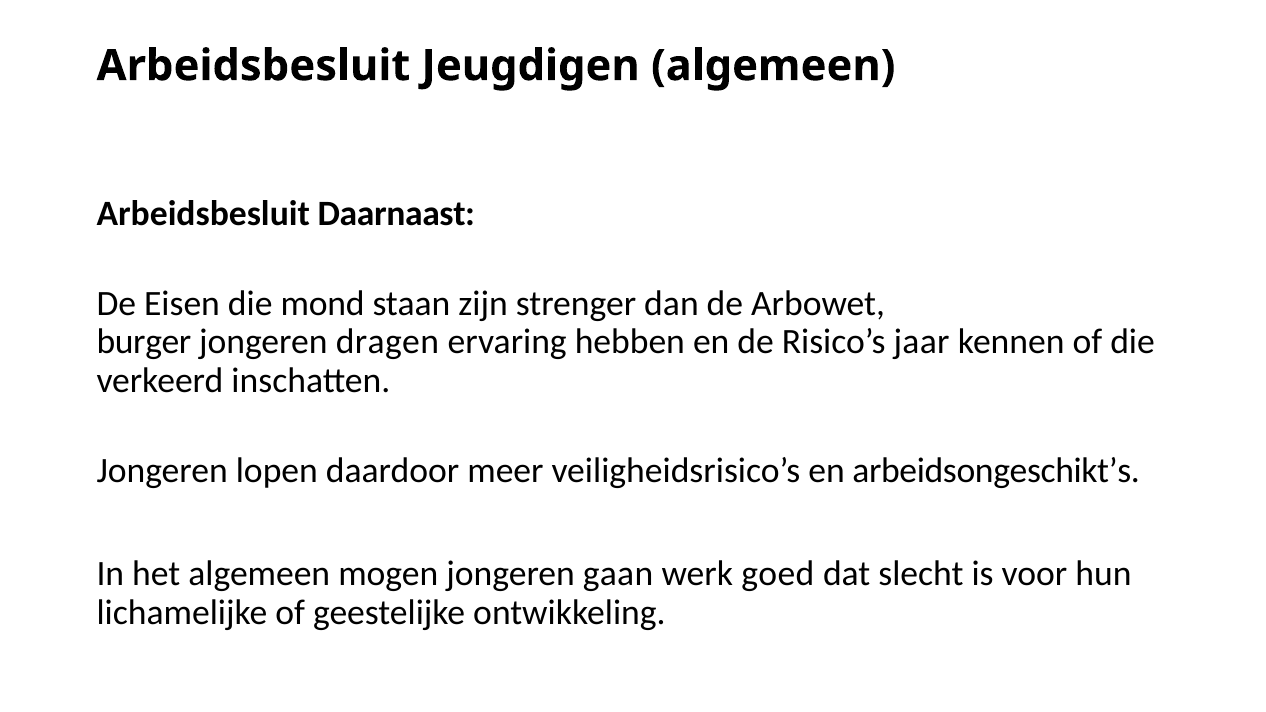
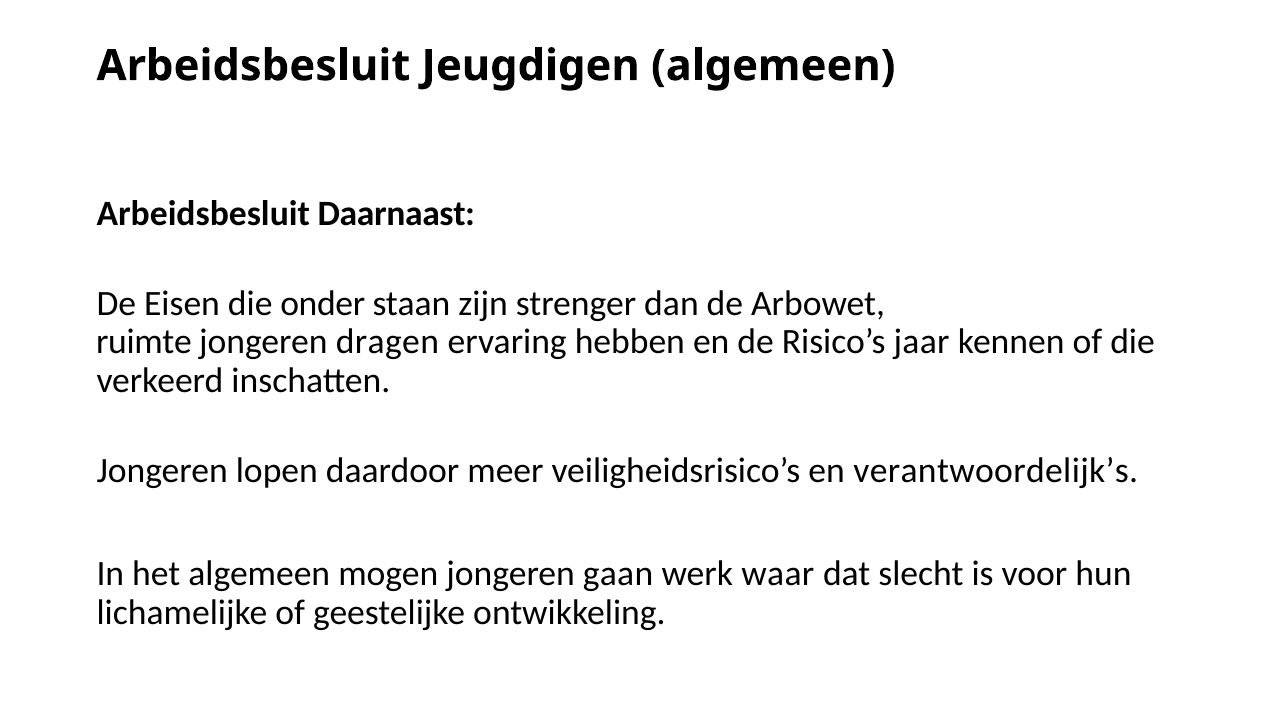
mond: mond -> onder
burger: burger -> ruimte
arbeidsongeschikt’s: arbeidsongeschikt’s -> verantwoordelijk’s
goed: goed -> waar
